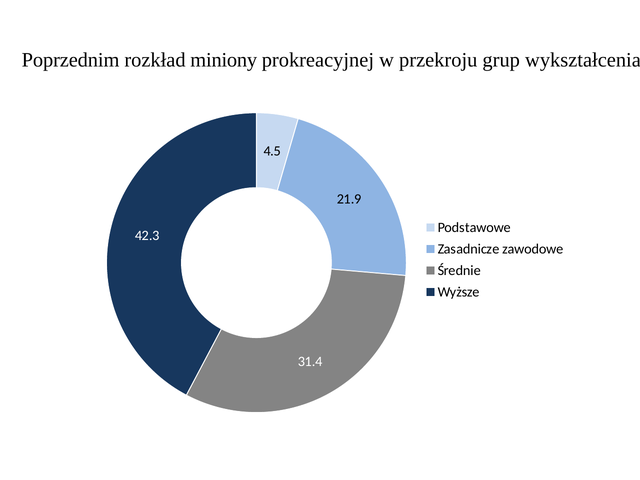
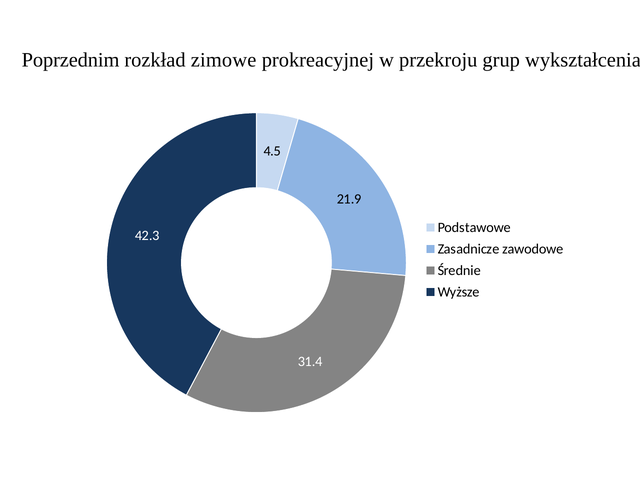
miniony: miniony -> zimowe
